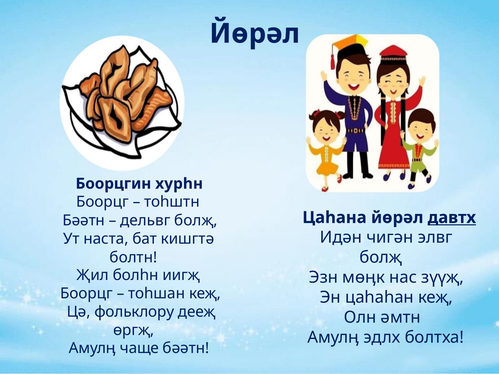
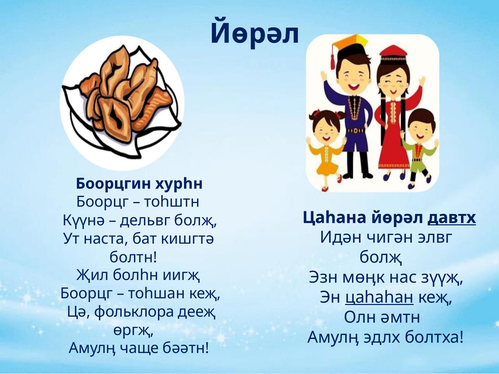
Бәәтн at (84, 221): Бәәтн -> Күүнә
цаһаһан underline: none -> present
фольклору: фольклору -> фольклора
